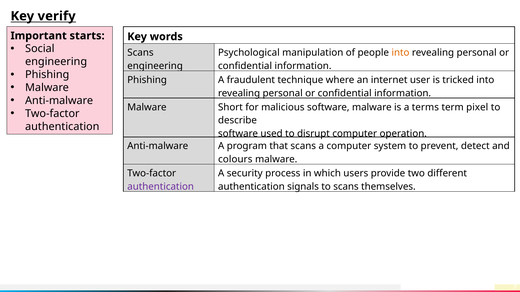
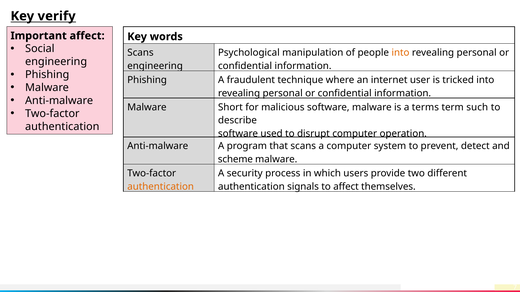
Important starts: starts -> affect
pixel: pixel -> such
colours: colours -> scheme
authentication at (161, 187) colour: purple -> orange
to scans: scans -> affect
